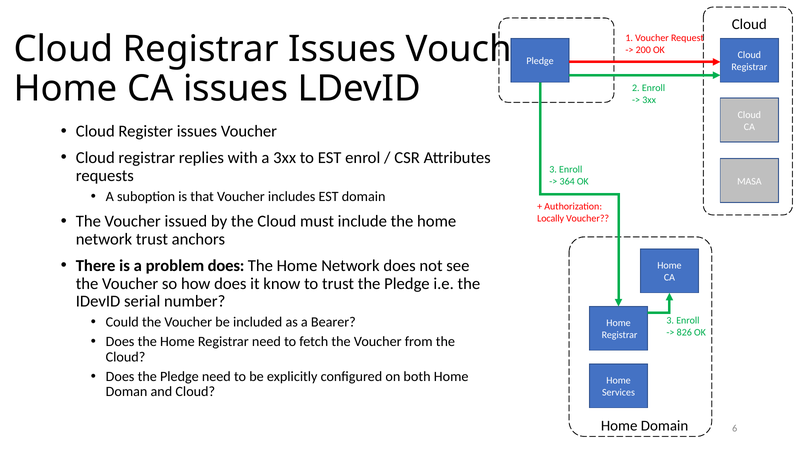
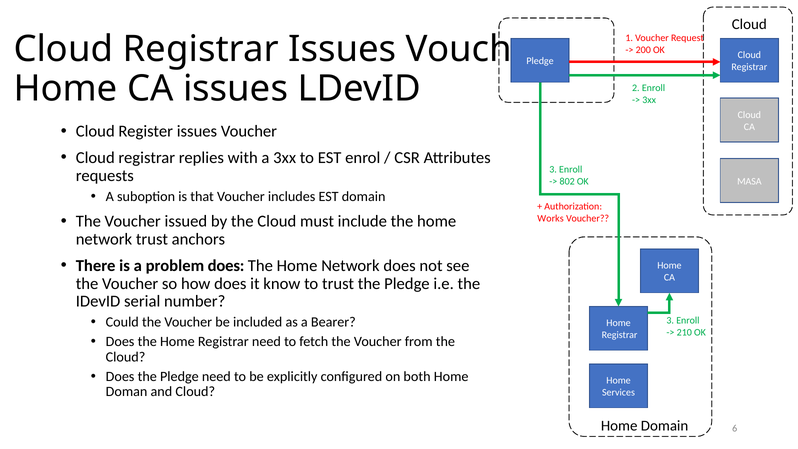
364: 364 -> 802
Locally: Locally -> Works
826: 826 -> 210
